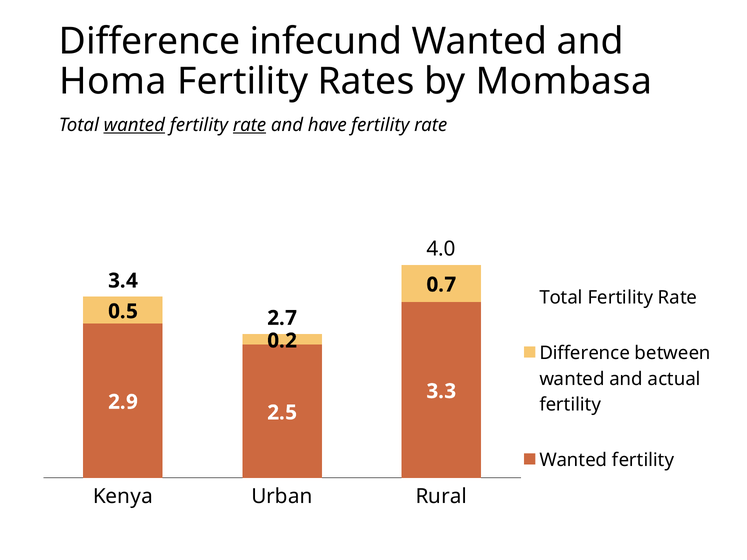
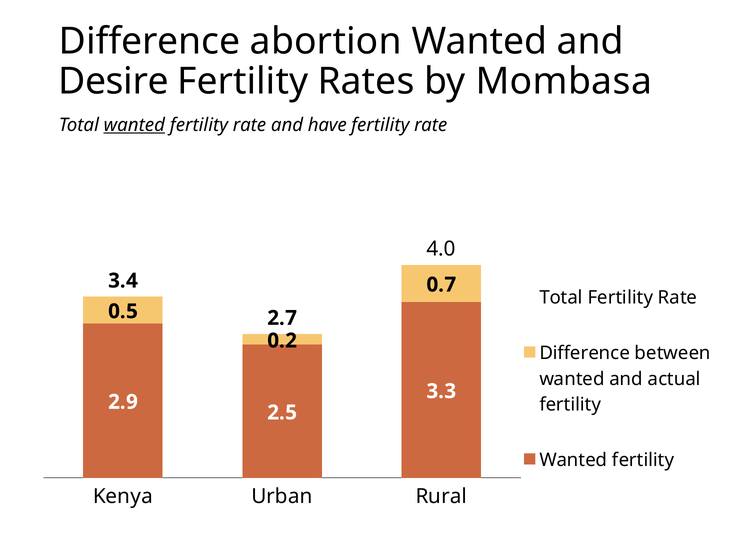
infecund: infecund -> abortion
Homa: Homa -> Desire
rate at (249, 125) underline: present -> none
